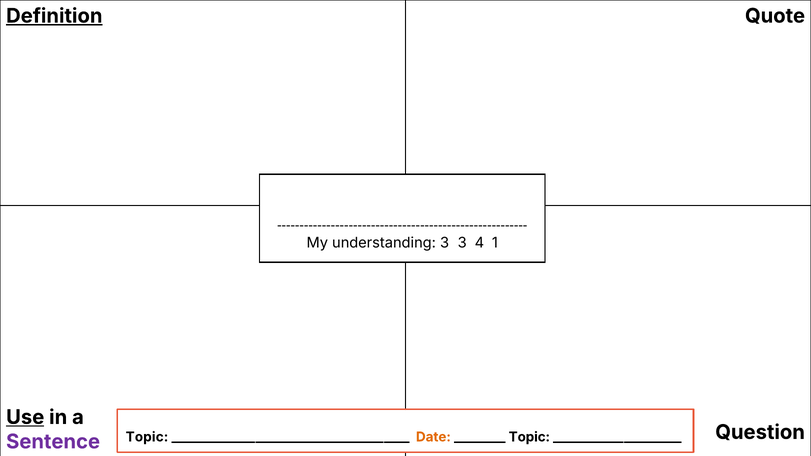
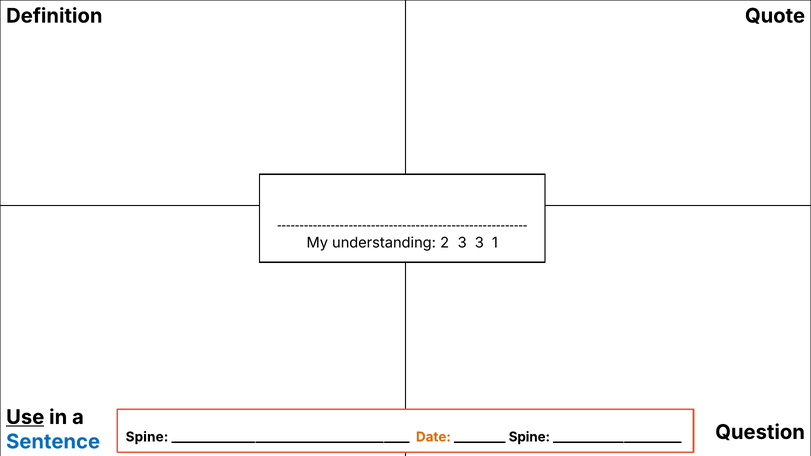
Definition underline: present -> none
understanding 3: 3 -> 2
3 4: 4 -> 3
Topic at (147, 437): Topic -> Spine
Topic at (529, 437): Topic -> Spine
Sentence colour: purple -> blue
